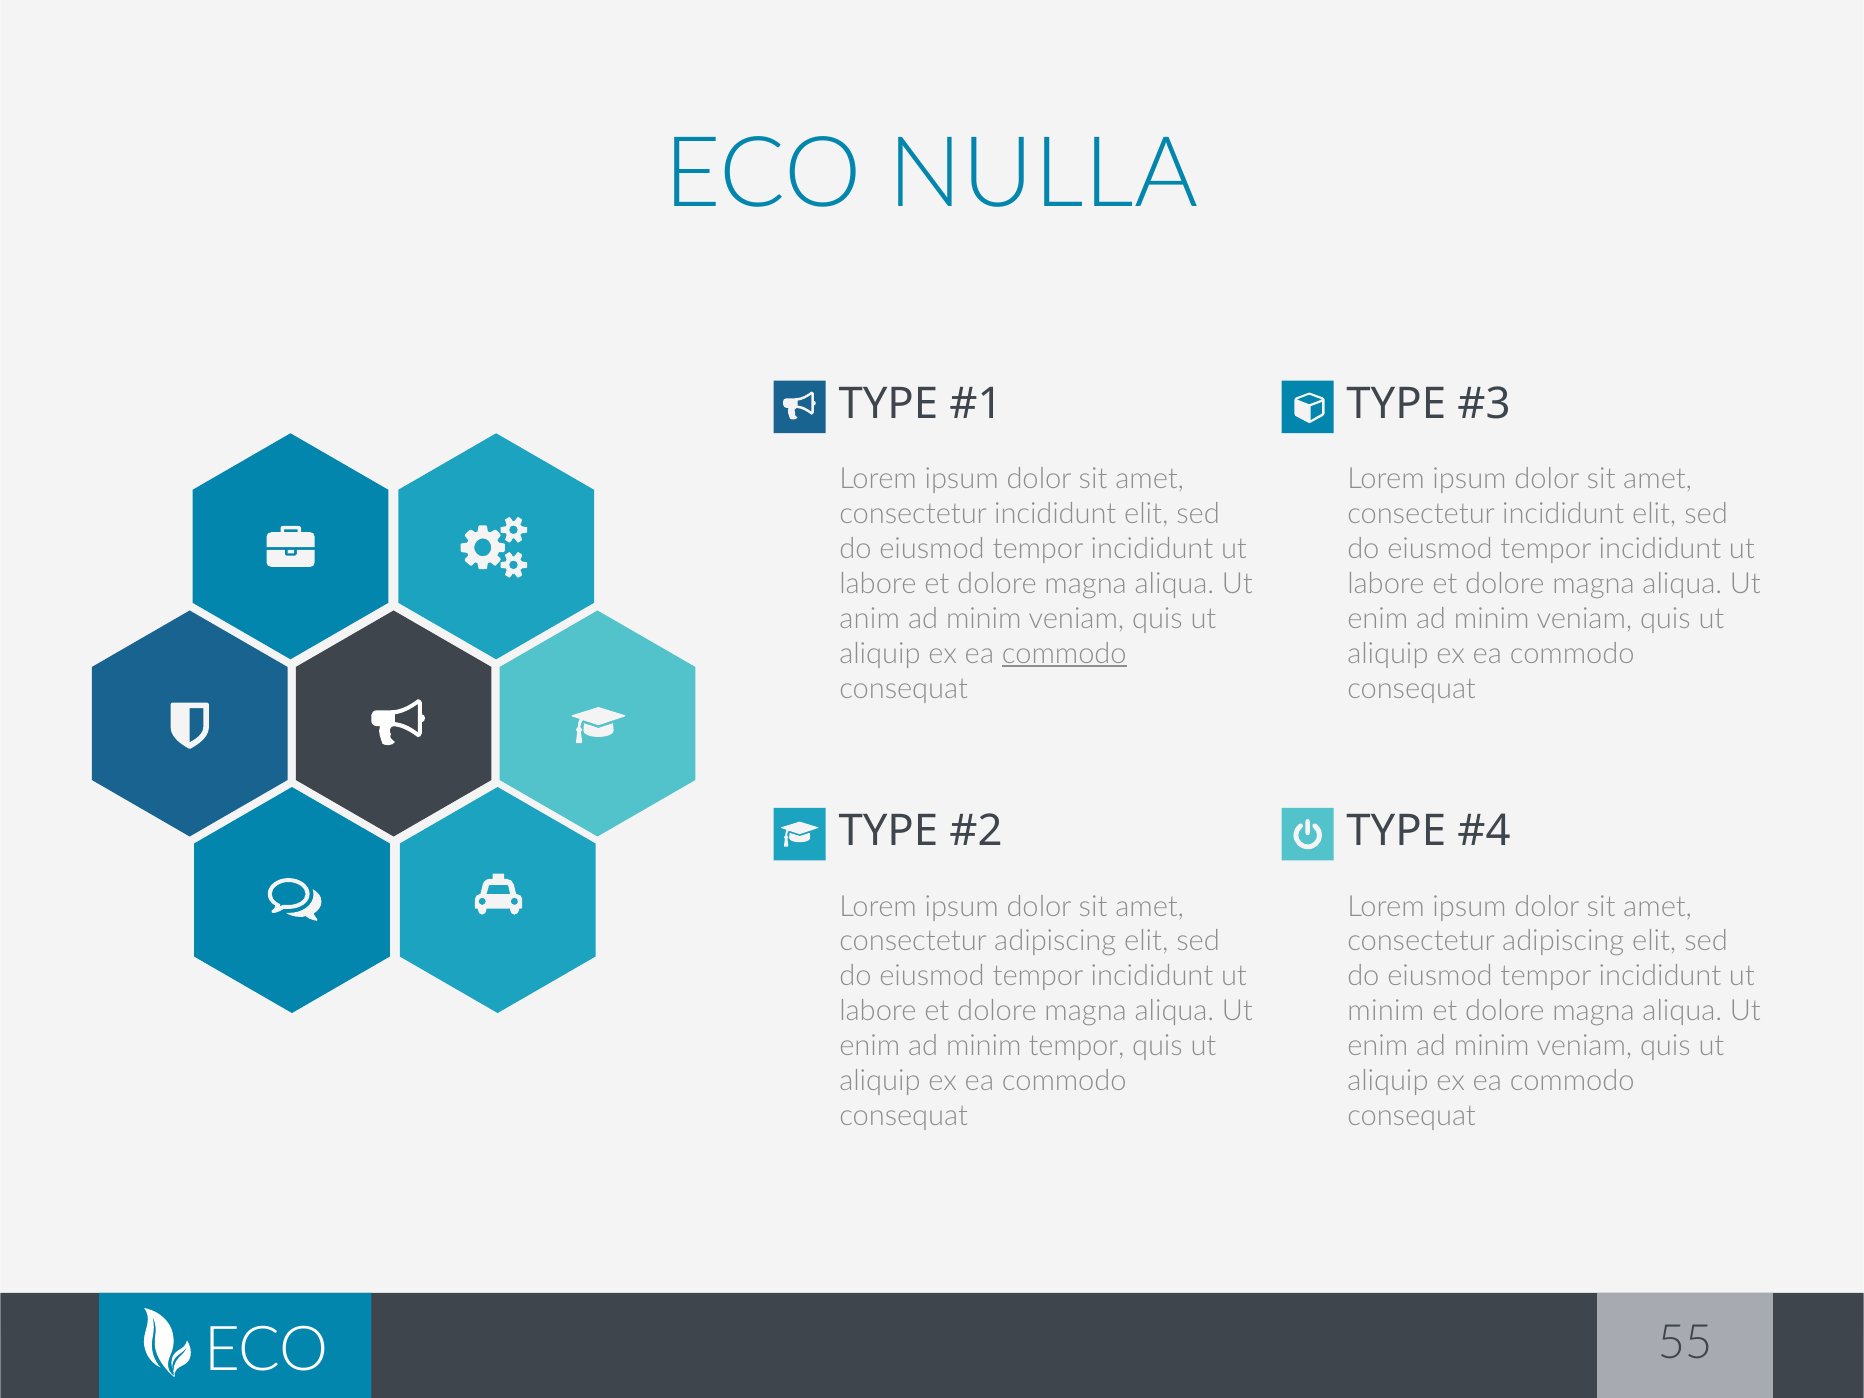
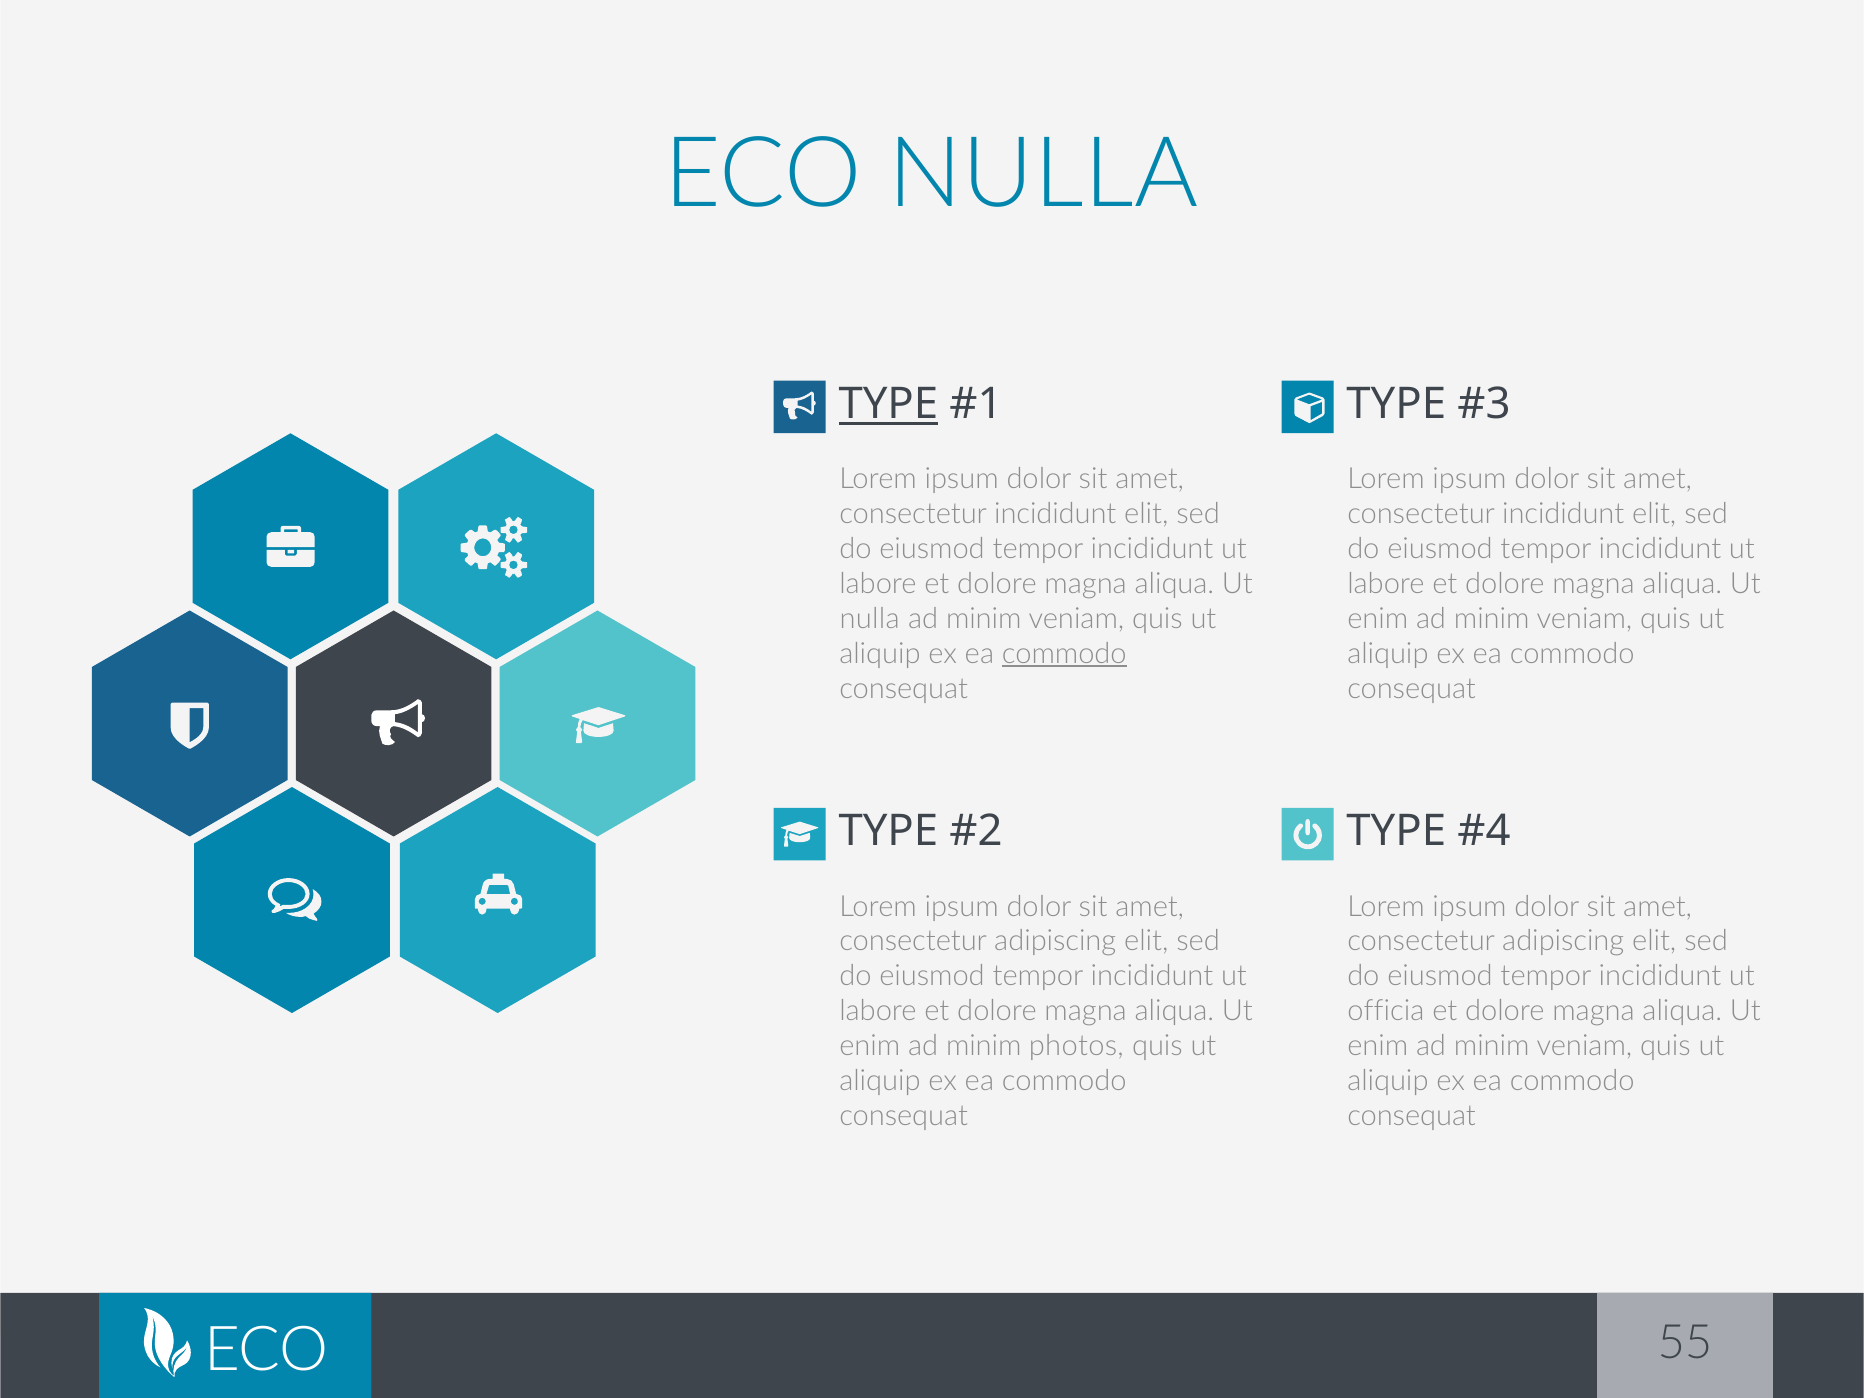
TYPE at (888, 404) underline: none -> present
anim at (870, 619): anim -> nulla
minim at (1386, 1011): minim -> officia
minim tempor: tempor -> photos
